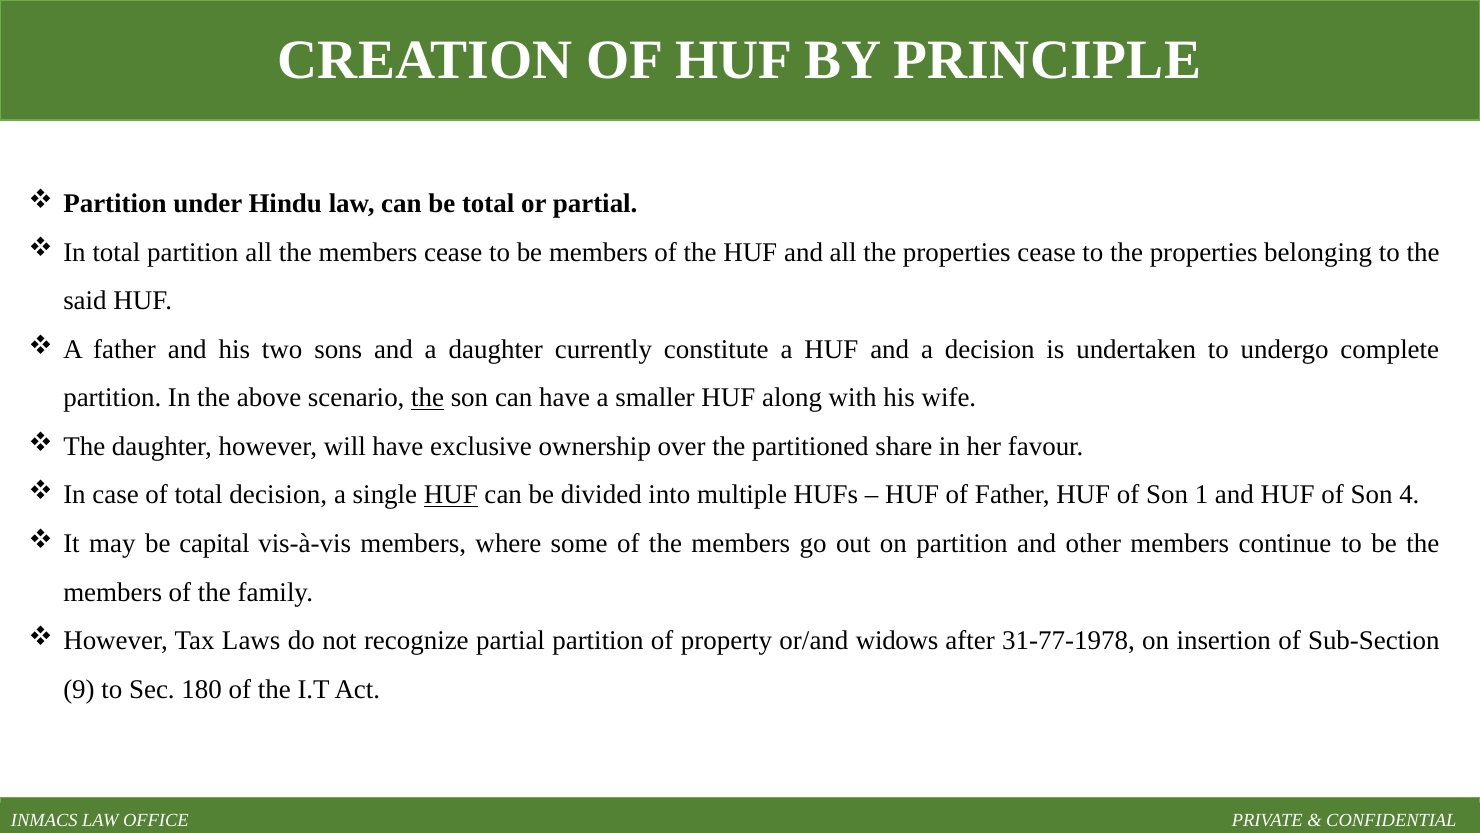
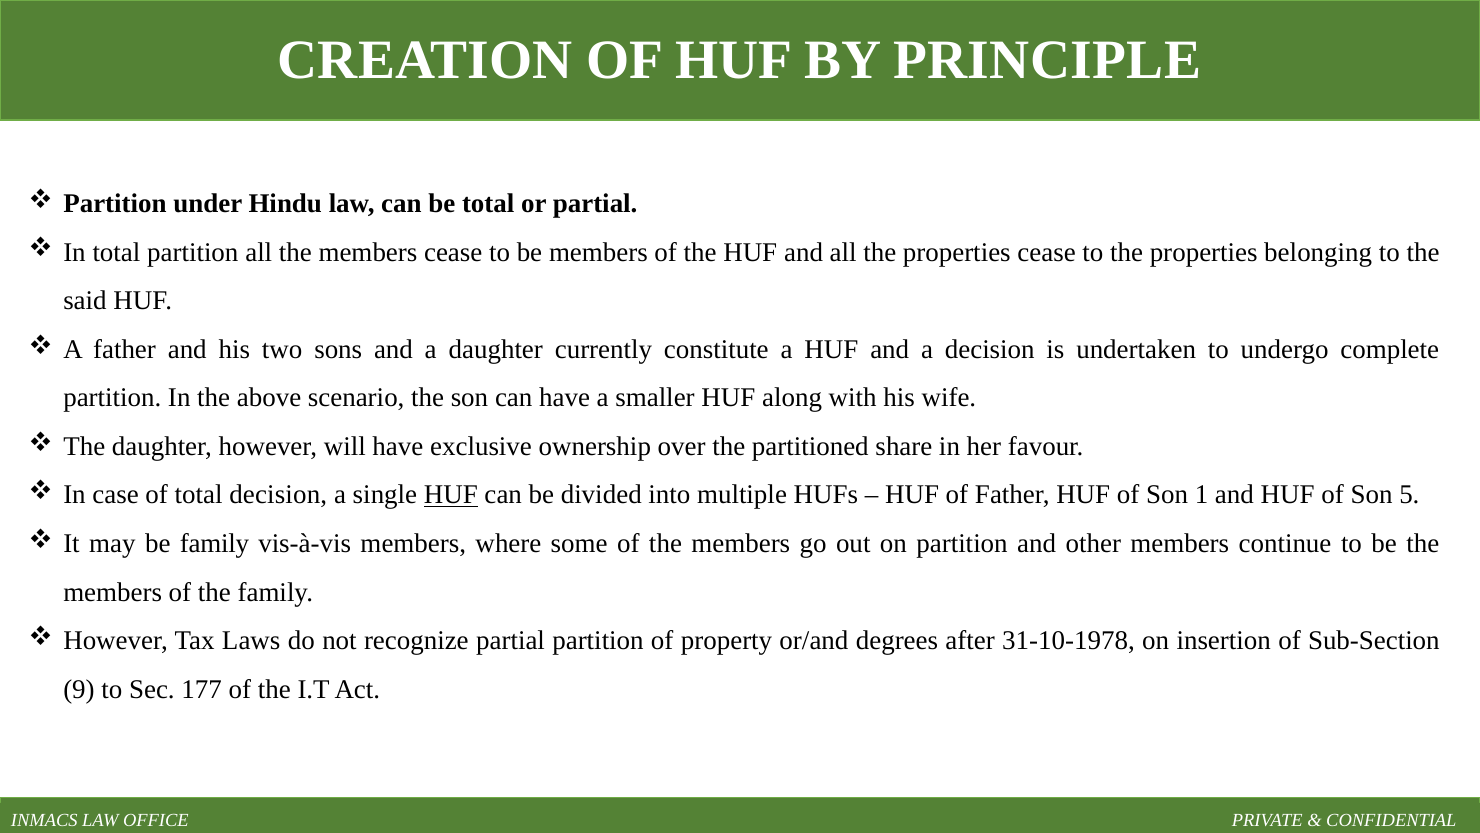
the at (428, 398) underline: present -> none
4: 4 -> 5
be capital: capital -> family
widows: widows -> degrees
31-77-1978: 31-77-1978 -> 31-10-1978
180: 180 -> 177
